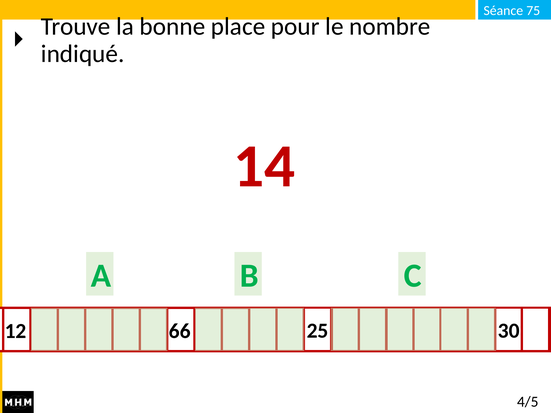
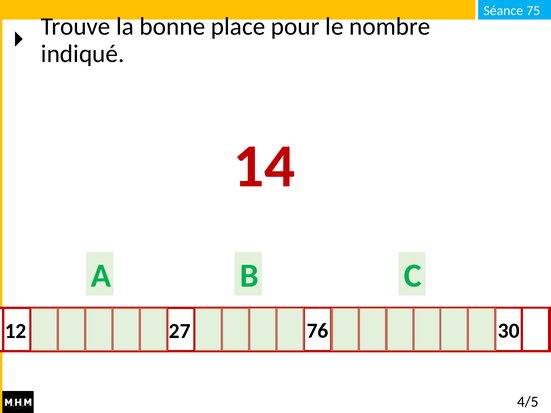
66: 66 -> 27
12 25: 25 -> 76
